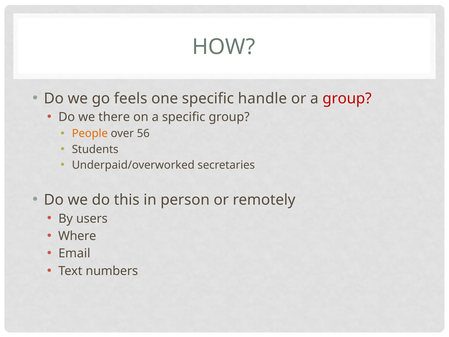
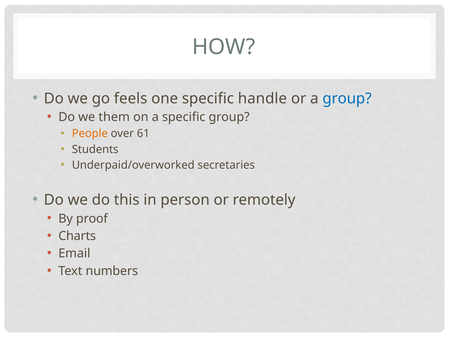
group at (347, 98) colour: red -> blue
there: there -> them
56: 56 -> 61
users: users -> proof
Where: Where -> Charts
